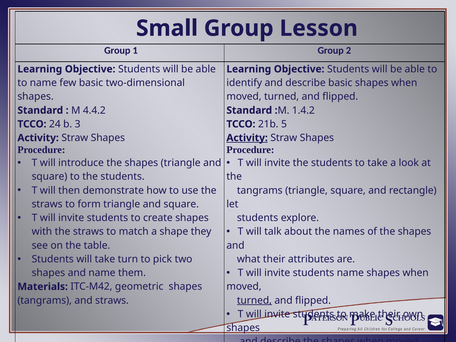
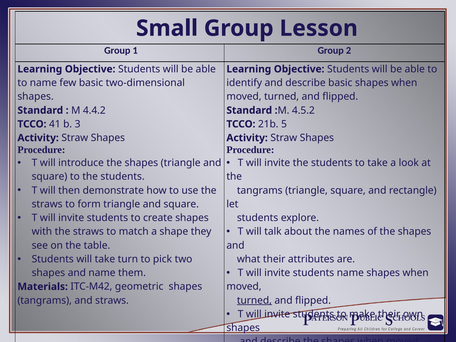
1.4.2: 1.4.2 -> 4.5.2
24: 24 -> 41
Activity at (247, 138) underline: present -> none
